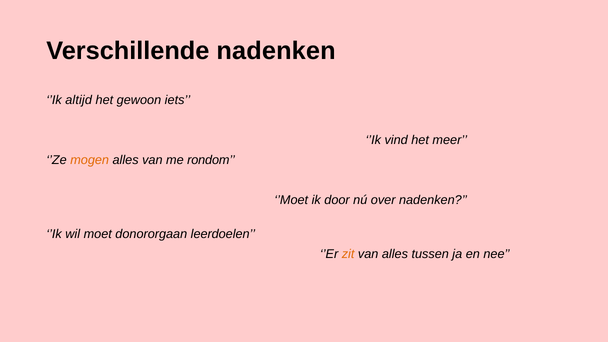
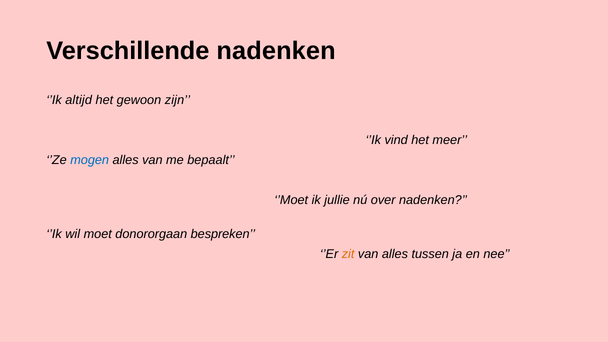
iets: iets -> zijn
mogen colour: orange -> blue
rondom: rondom -> bepaalt
door: door -> jullie
leerdoelen: leerdoelen -> bespreken
